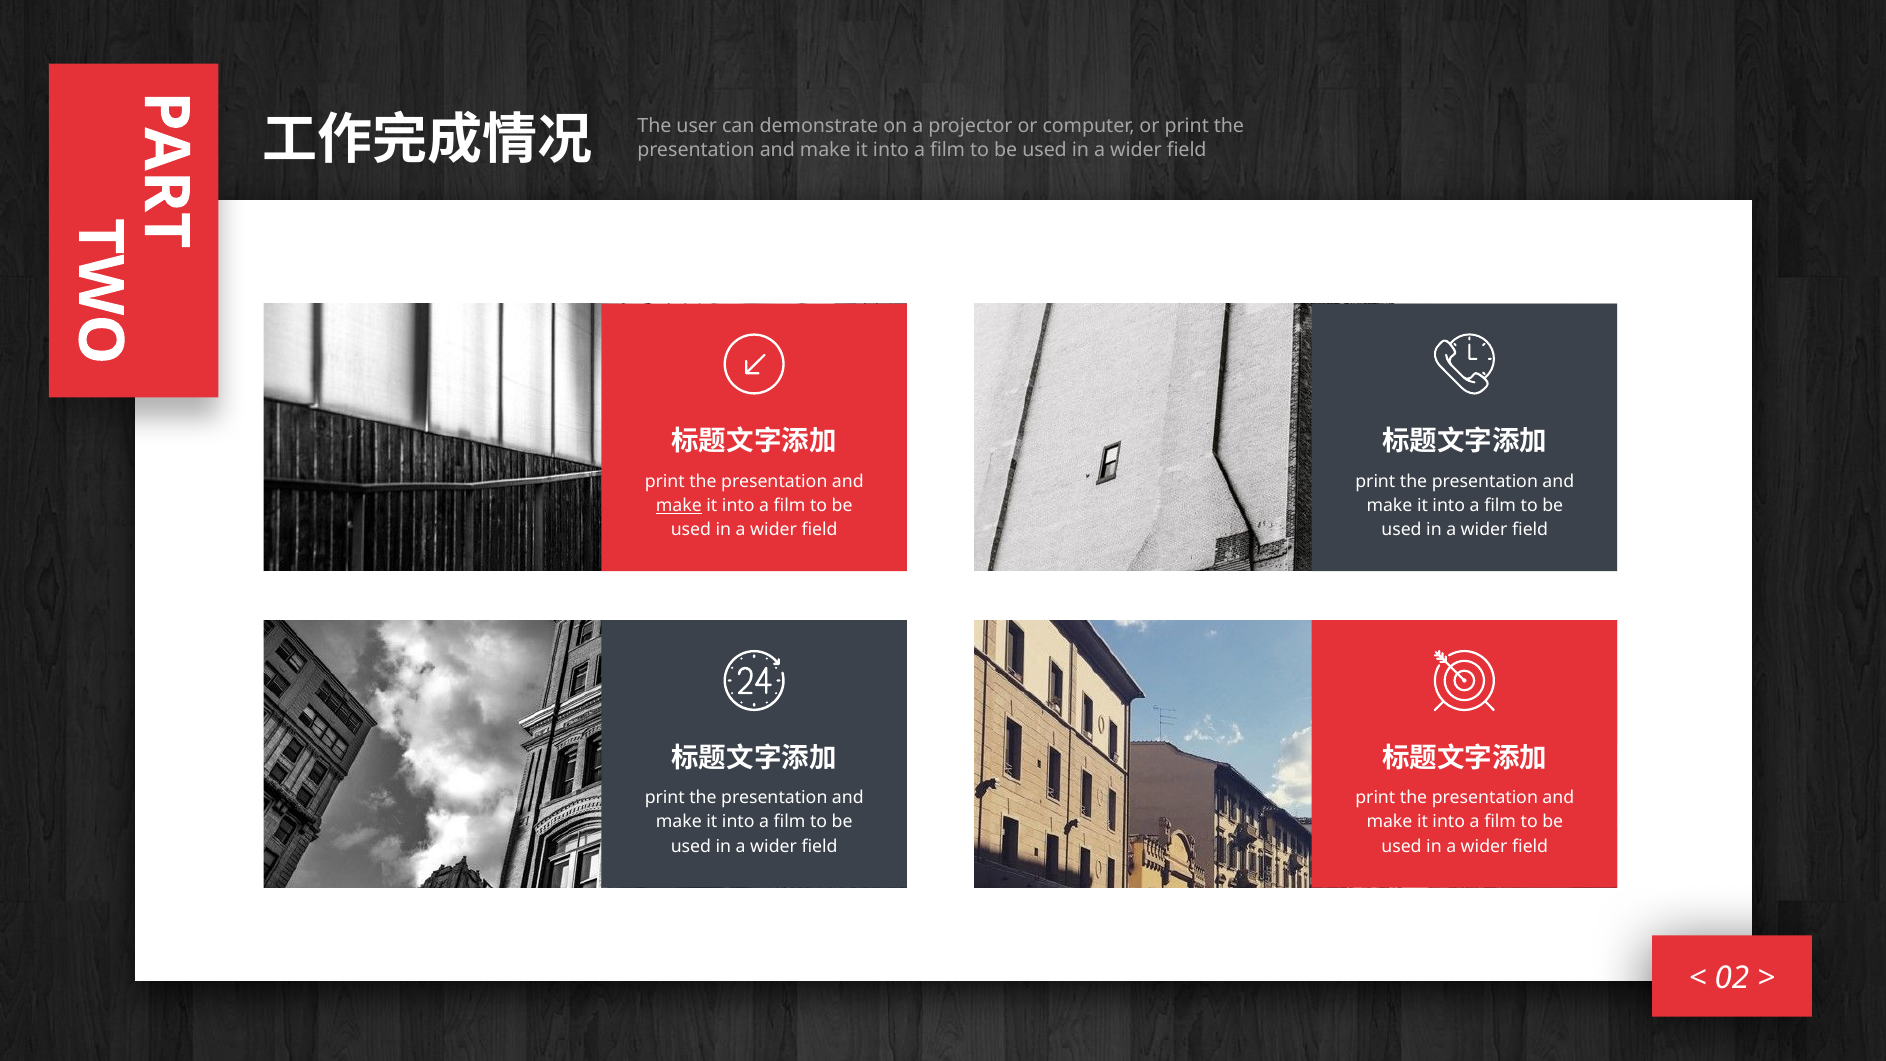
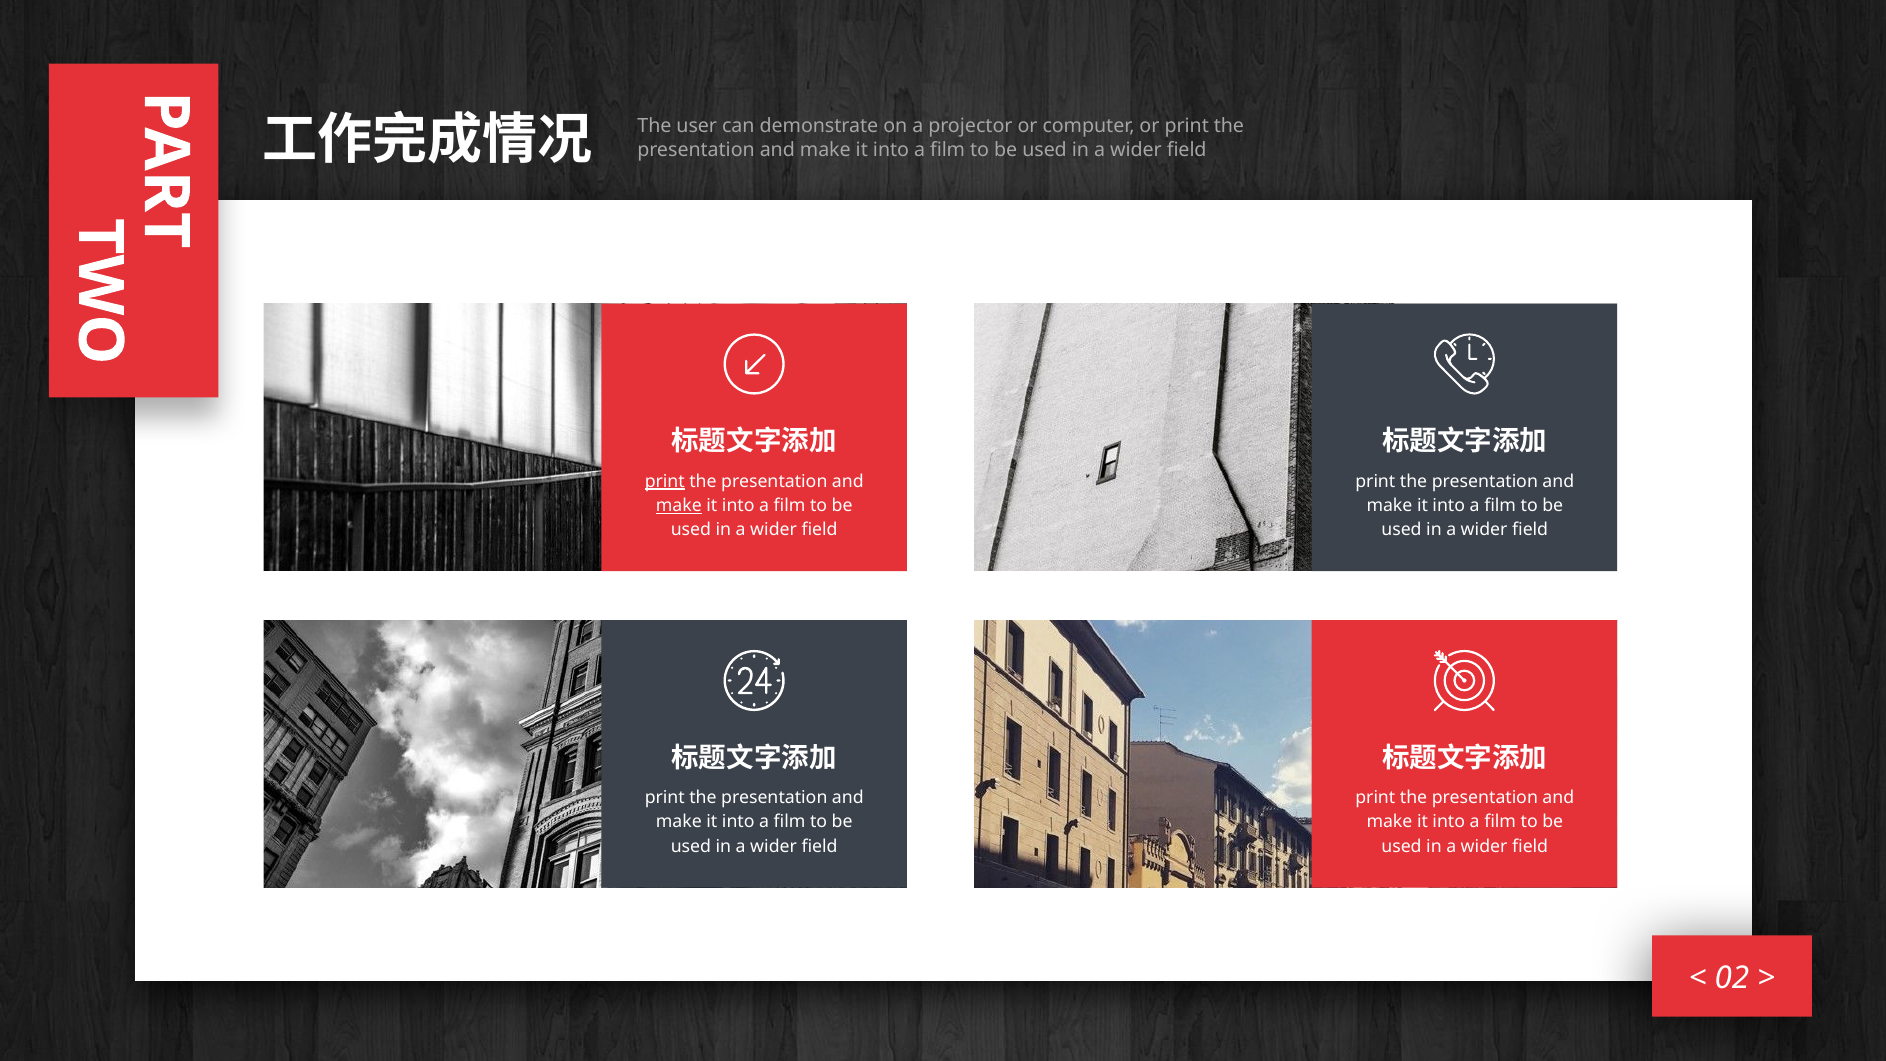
print at (665, 481) underline: none -> present
